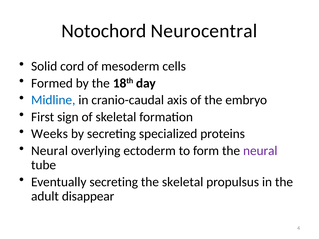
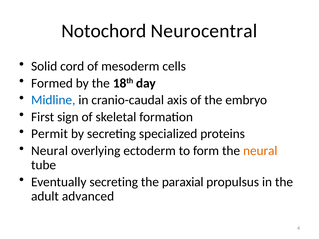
Weeks: Weeks -> Permit
neural at (260, 151) colour: purple -> orange
the skeletal: skeletal -> paraxial
disappear: disappear -> advanced
